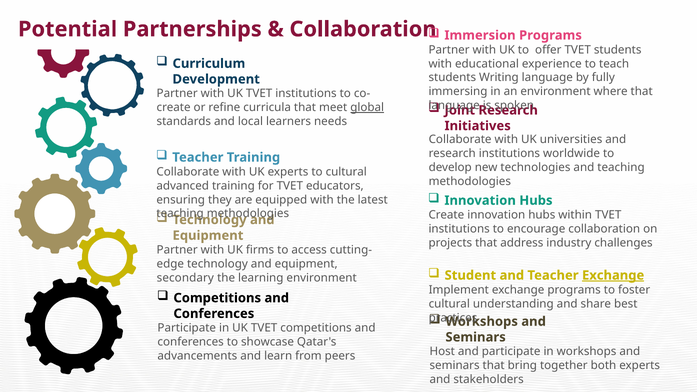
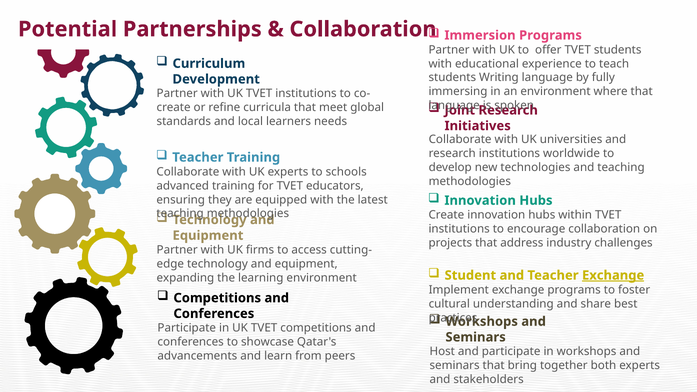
global underline: present -> none
to cultural: cultural -> schools
secondary: secondary -> expanding
